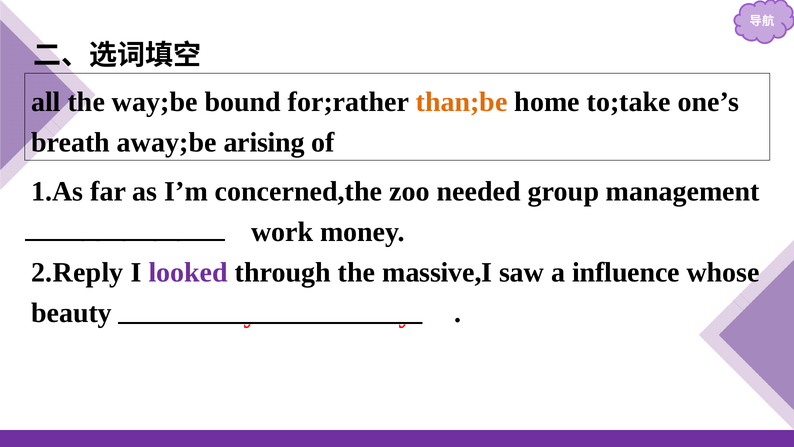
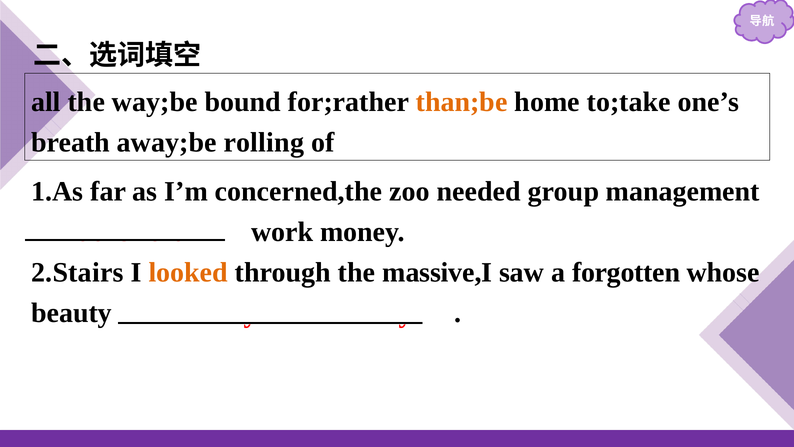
arising: arising -> rolling
2.Reply: 2.Reply -> 2.Stairs
looked colour: purple -> orange
influence: influence -> forgotten
